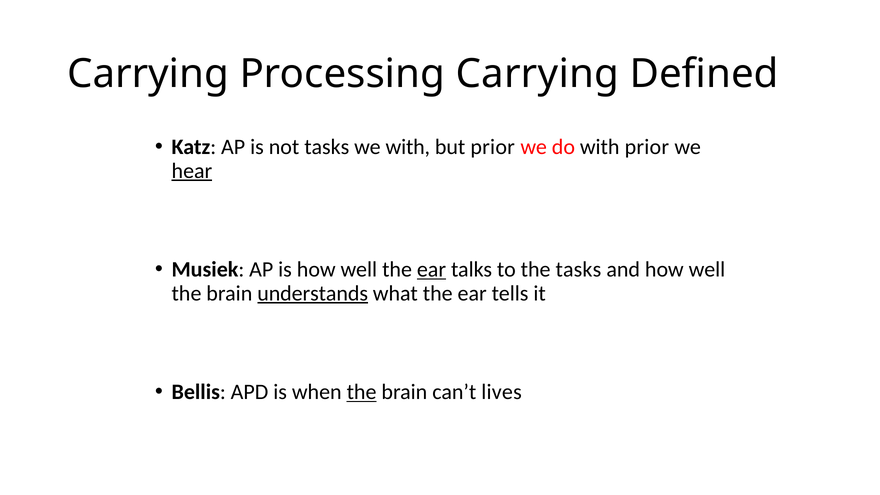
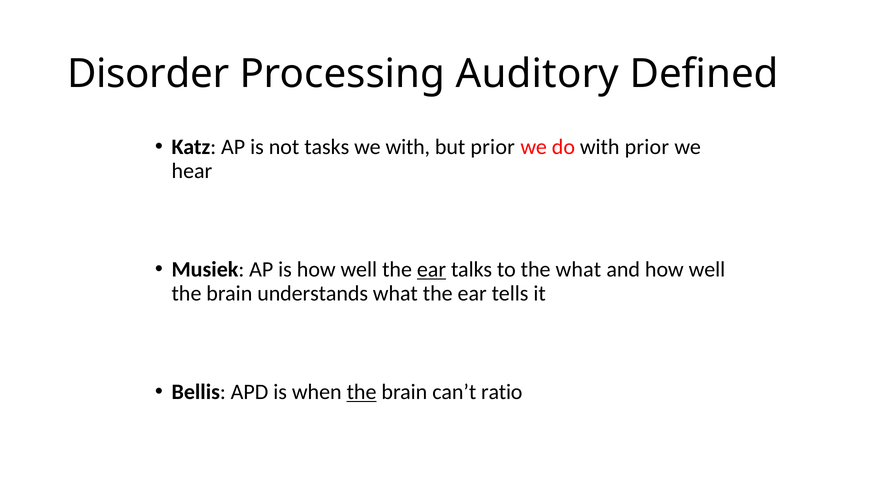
Carrying at (148, 74): Carrying -> Disorder
Processing Carrying: Carrying -> Auditory
hear underline: present -> none
the tasks: tasks -> what
understands underline: present -> none
lives: lives -> ratio
